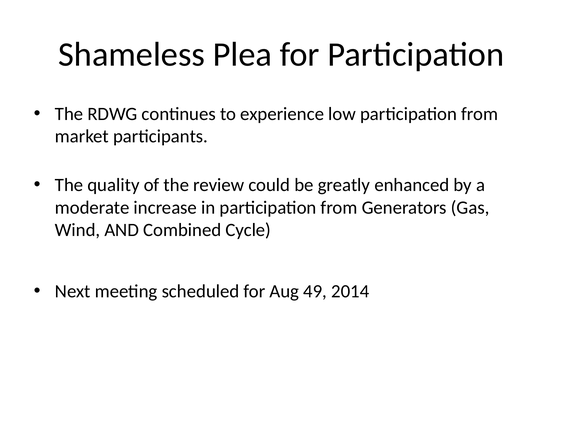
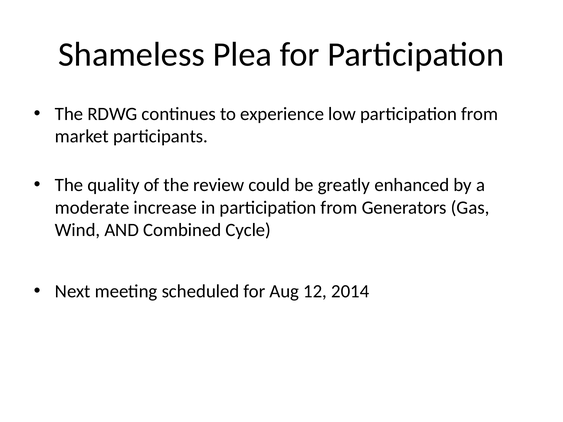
49: 49 -> 12
